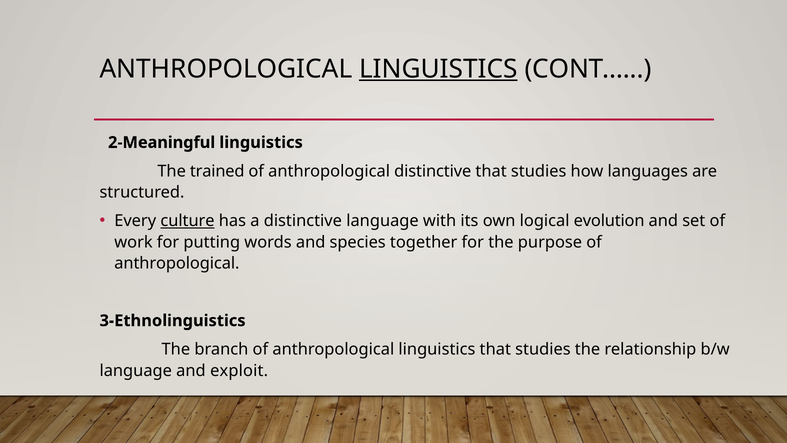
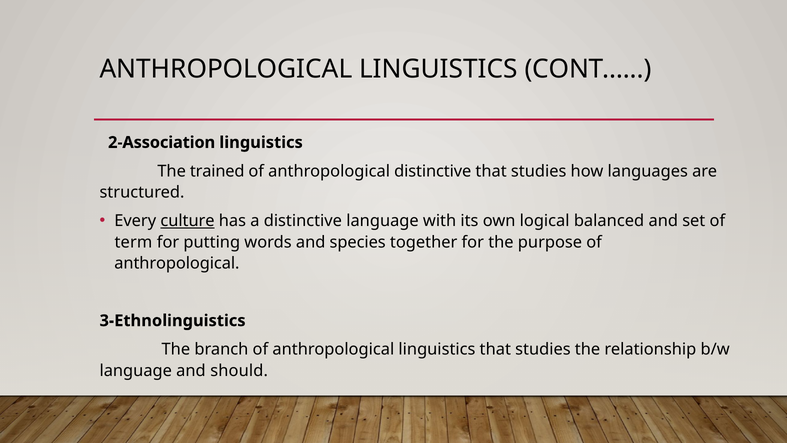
LINGUISTICS at (438, 69) underline: present -> none
2-Meaningful: 2-Meaningful -> 2-Association
evolution: evolution -> balanced
work: work -> term
exploit: exploit -> should
